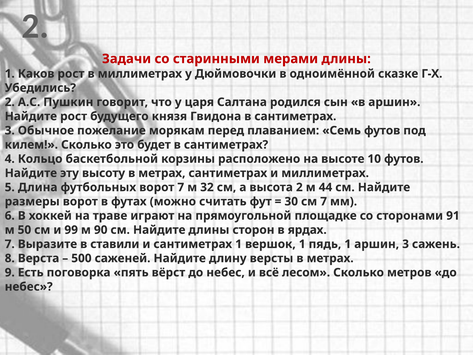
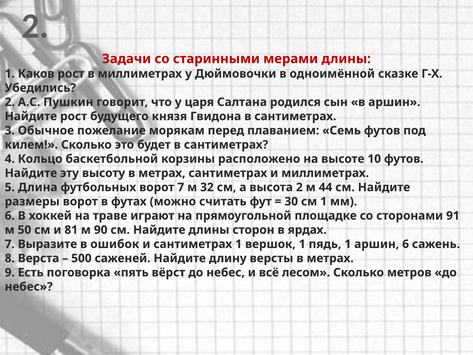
см 7: 7 -> 1
99: 99 -> 81
ставили: ставили -> ошибок
аршин 3: 3 -> 6
